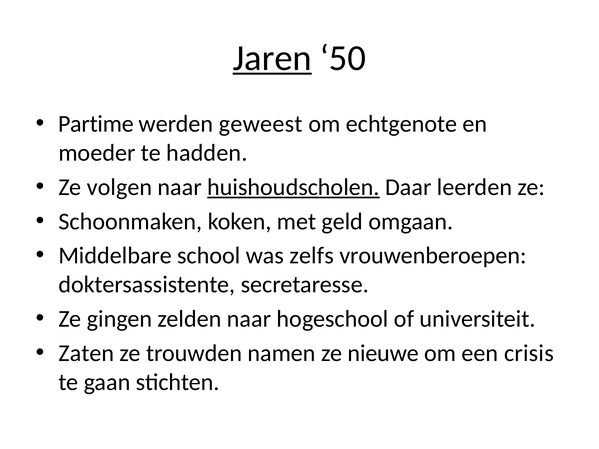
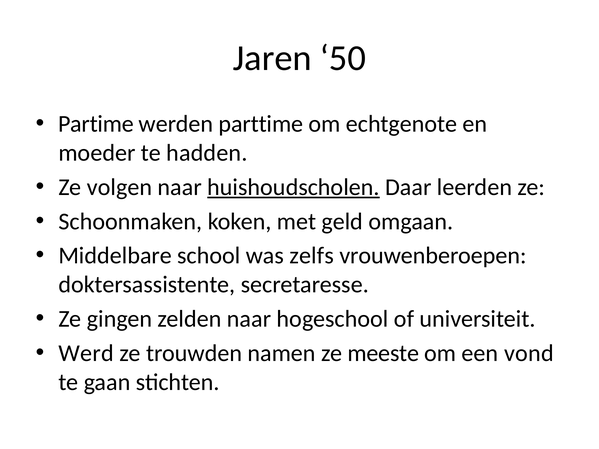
Jaren underline: present -> none
geweest: geweest -> parttime
Zaten: Zaten -> Werd
nieuwe: nieuwe -> meeste
crisis: crisis -> vond
